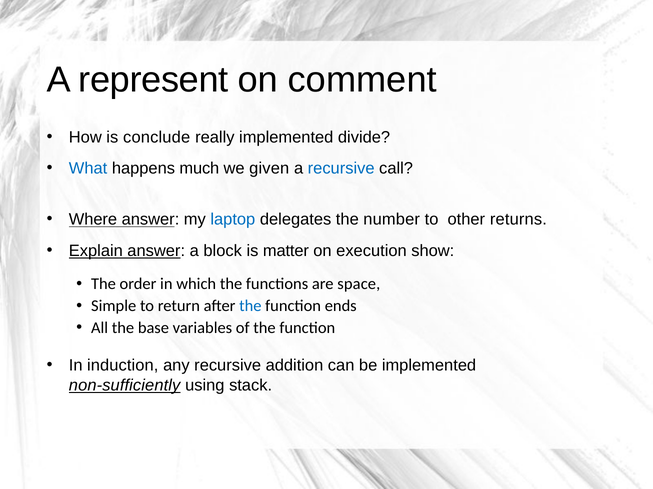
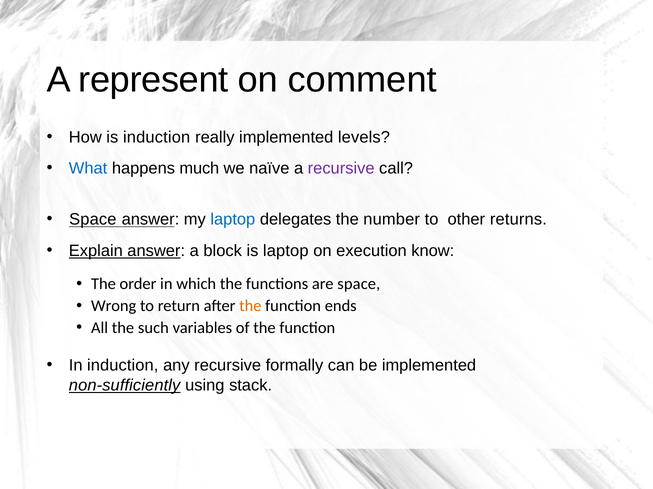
is conclude: conclude -> induction
divide: divide -> levels
given: given -> naïve
recursive at (341, 169) colour: blue -> purple
Where at (93, 220): Where -> Space
is matter: matter -> laptop
show: show -> know
Simple: Simple -> Wrong
the at (250, 306) colour: blue -> orange
base: base -> such
addition: addition -> formally
